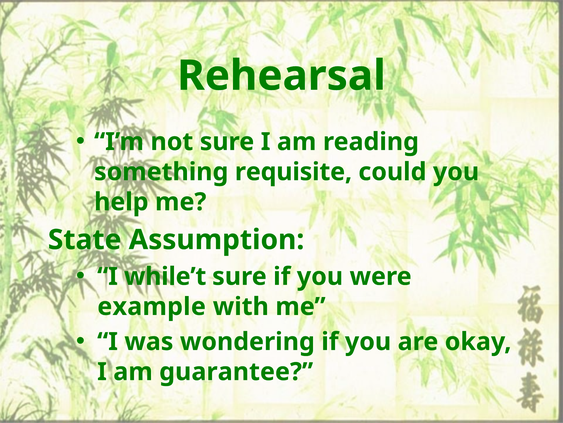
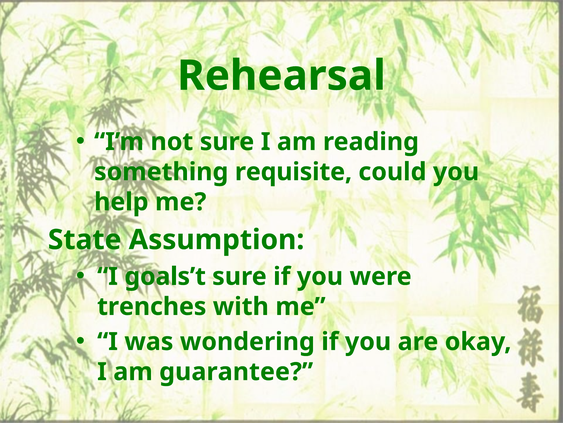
while’t: while’t -> goals’t
example: example -> trenches
